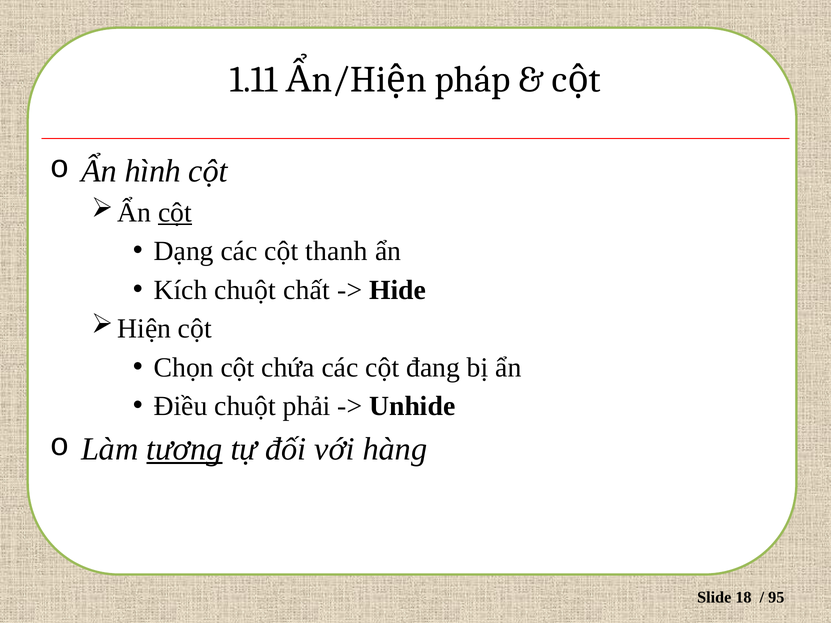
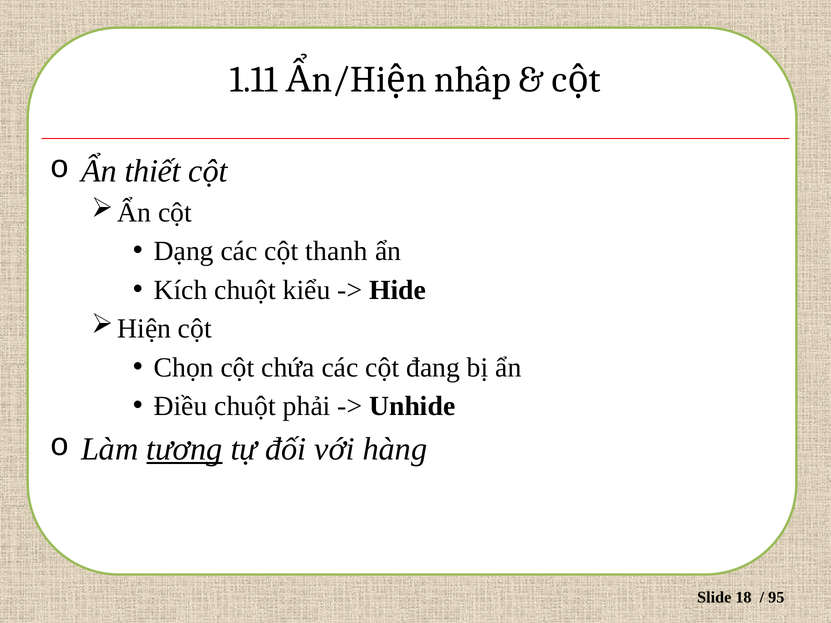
pháp: pháp -> nhấp
hình: hình -> thiết
cột at (175, 212) underline: present -> none
chất: chất -> kiểu
